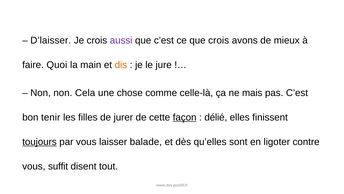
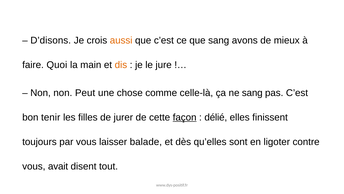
D’laisser: D’laisser -> D’disons
aussi colour: purple -> orange
que crois: crois -> sang
Cela: Cela -> Peut
ne mais: mais -> sang
toujours underline: present -> none
suffit: suffit -> avait
